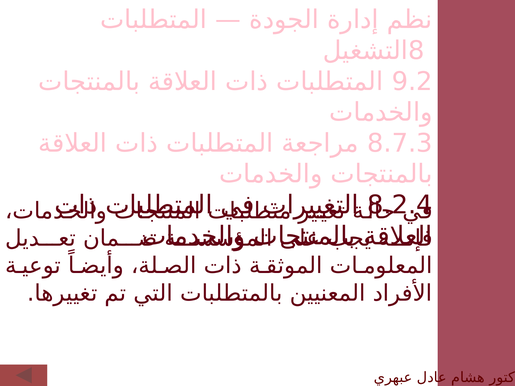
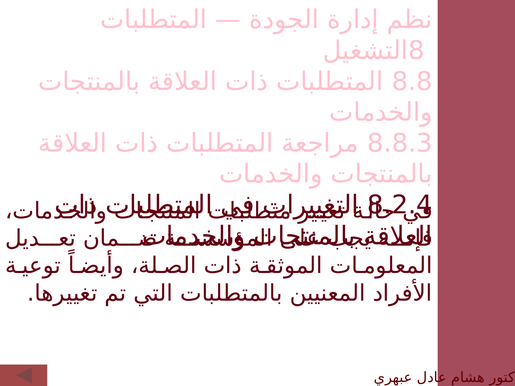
9.2: 9.2 -> 8.8
8.7.3: 8.7.3 -> 8.8.3
